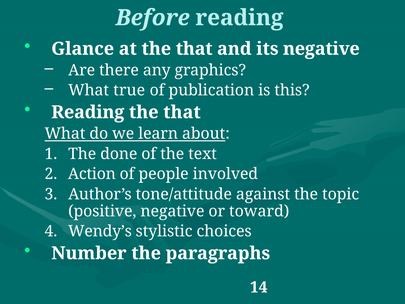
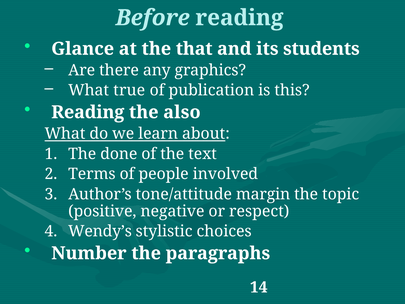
its negative: negative -> students
that at (182, 112): that -> also
Action: Action -> Terms
against: against -> margin
toward: toward -> respect
